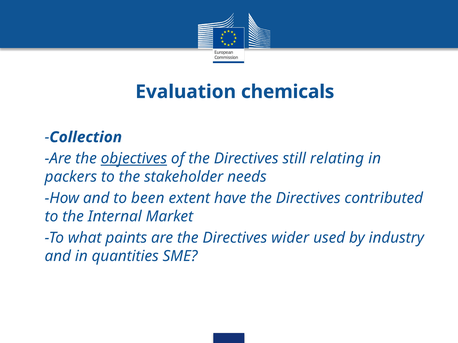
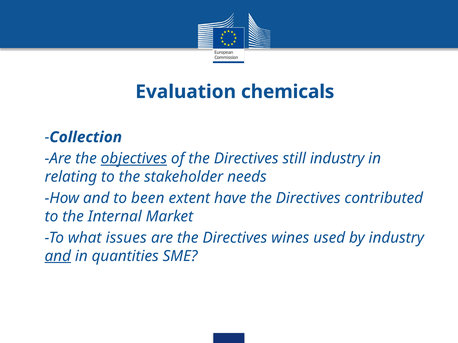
still relating: relating -> industry
packers: packers -> relating
paints: paints -> issues
wider: wider -> wines
and at (58, 256) underline: none -> present
